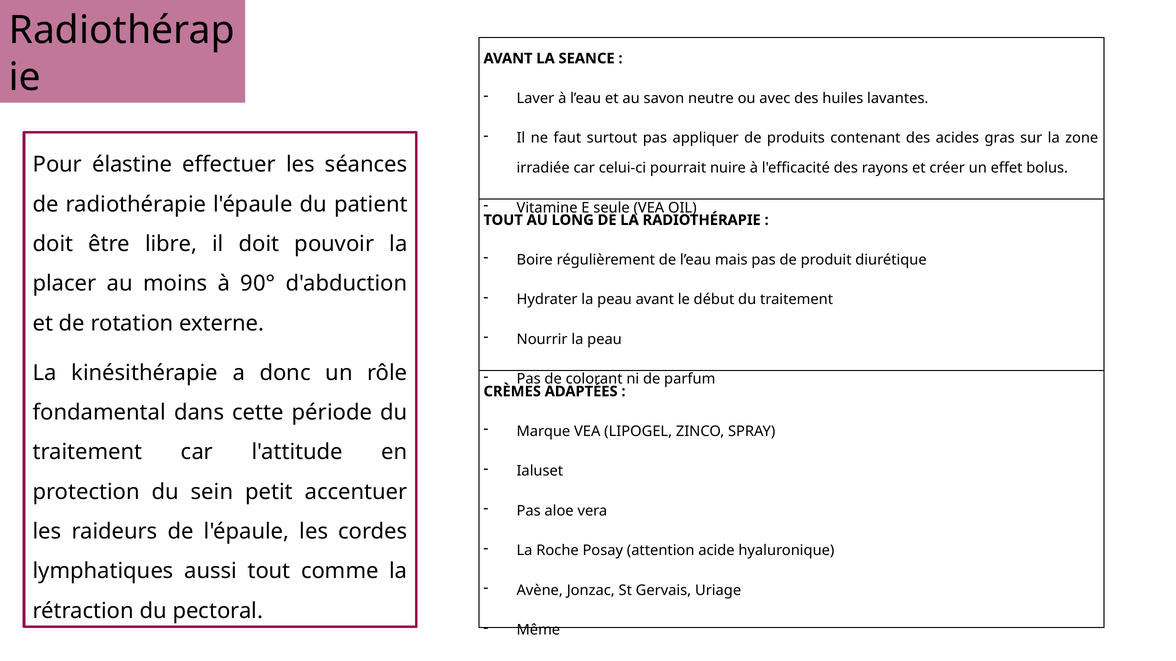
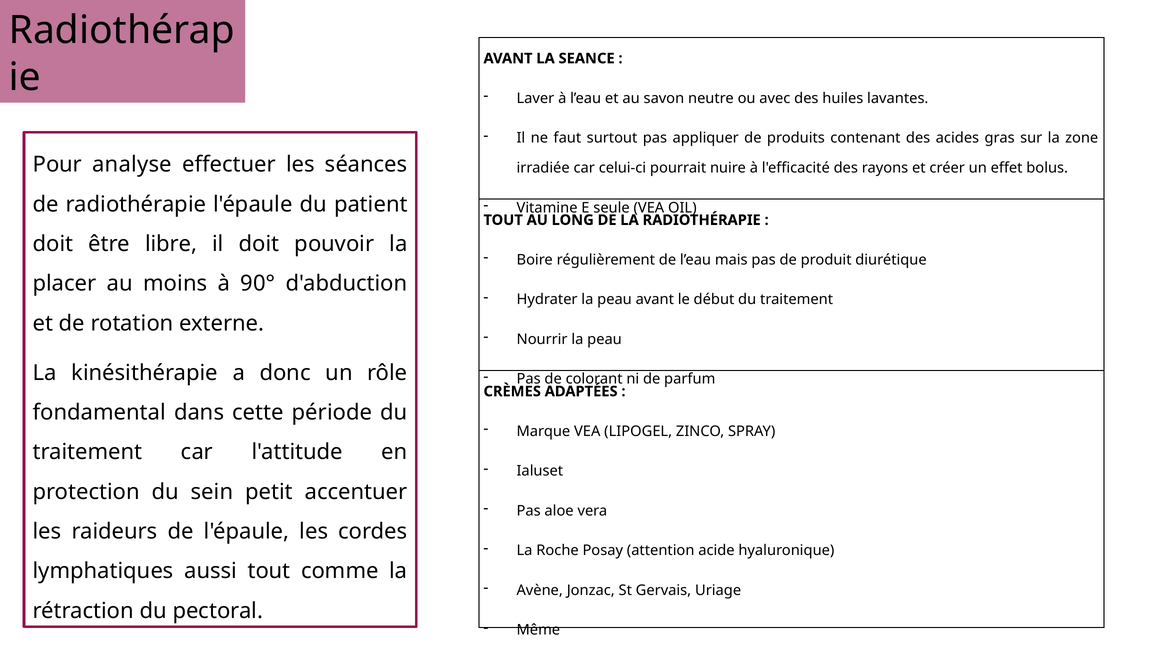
élastine: élastine -> analyse
